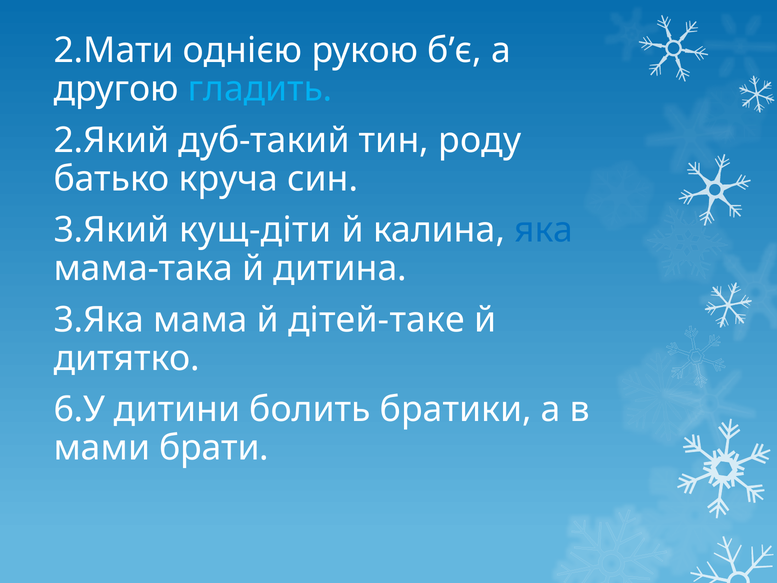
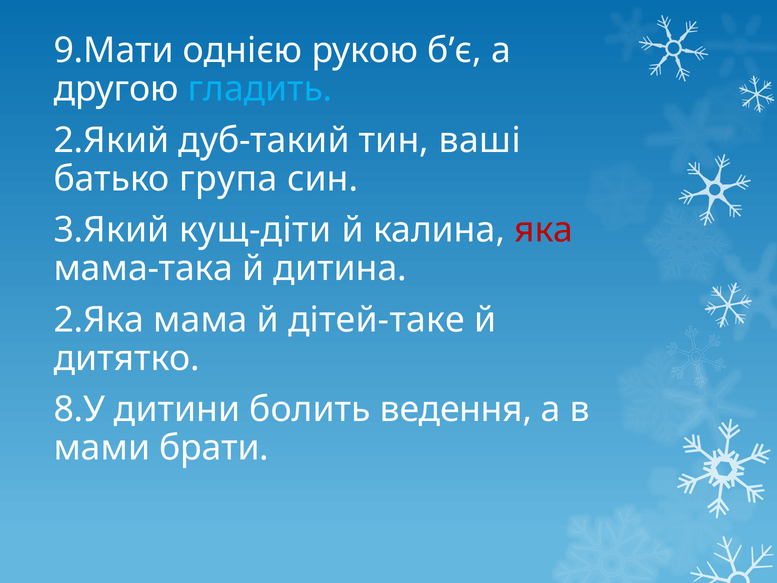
2.Мати: 2.Мати -> 9.Мати
роду: роду -> ваші
круча: круча -> група
яка colour: blue -> red
3.Яка: 3.Яка -> 2.Яка
6.У: 6.У -> 8.У
братики: братики -> ведення
